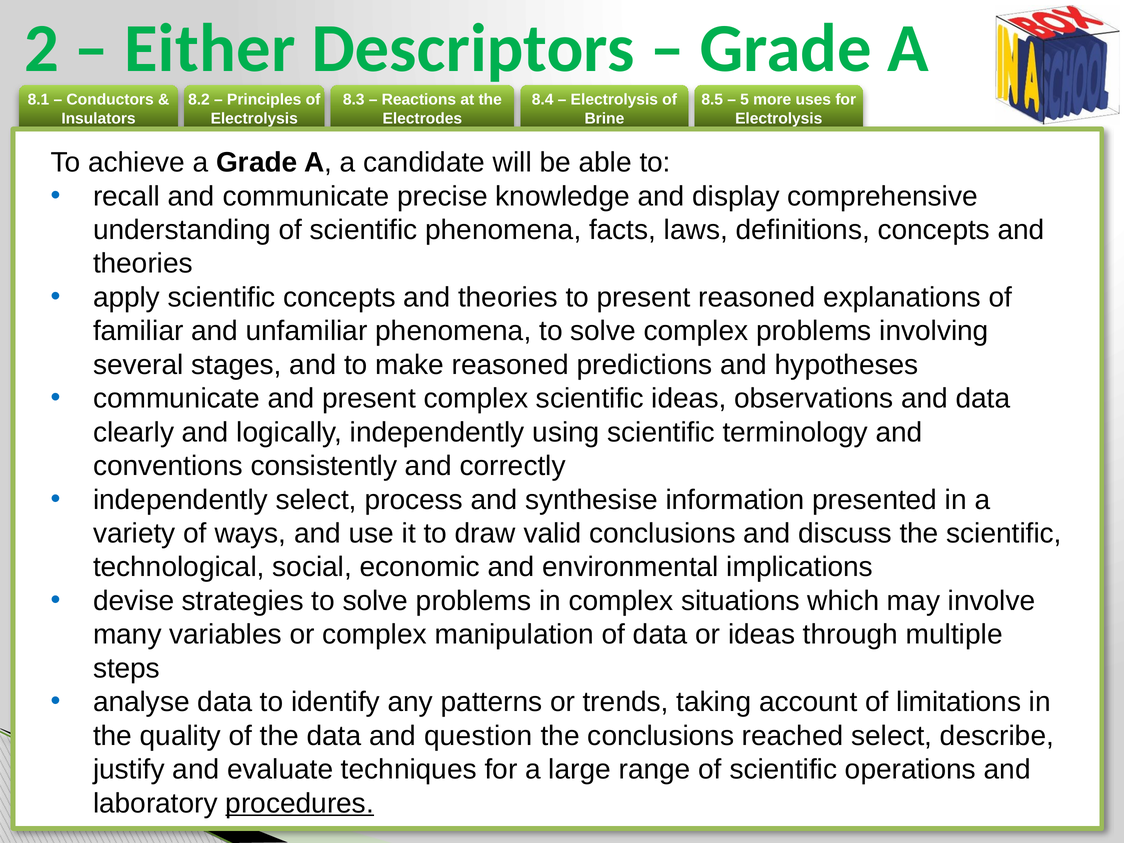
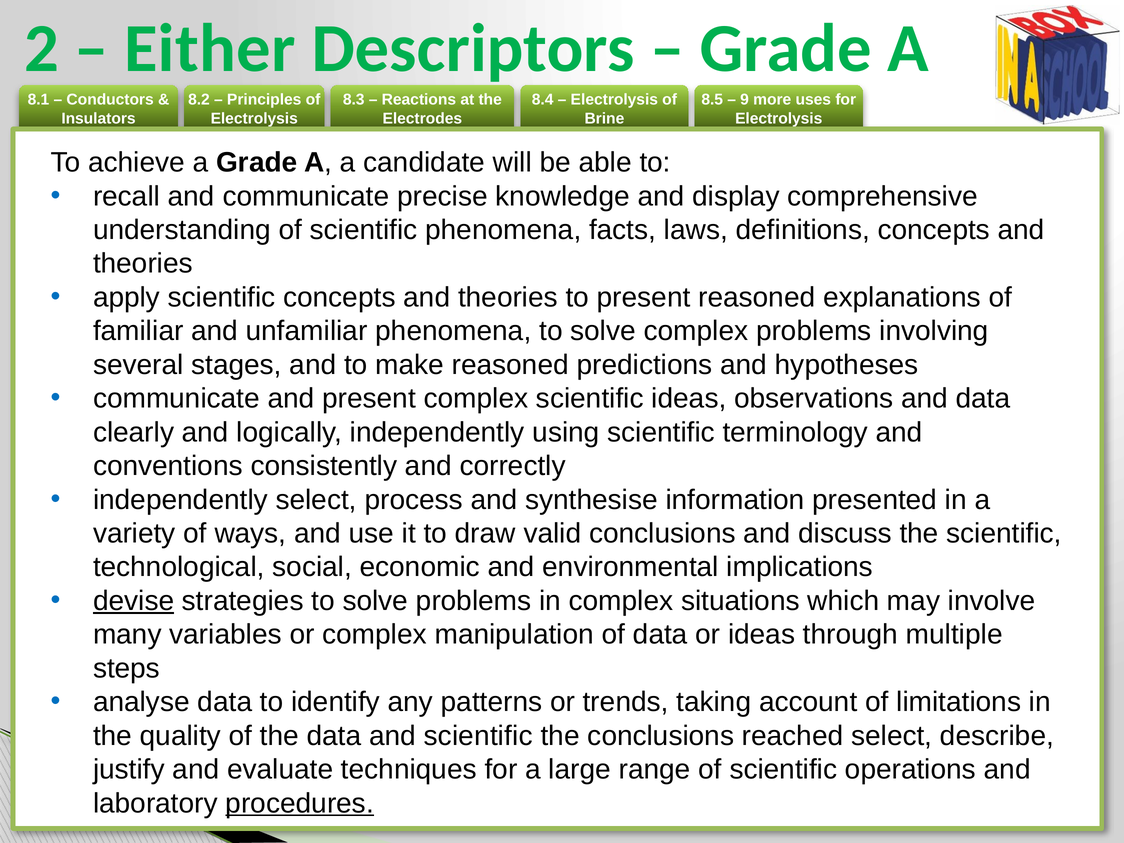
5: 5 -> 9
devise underline: none -> present
and question: question -> scientific
